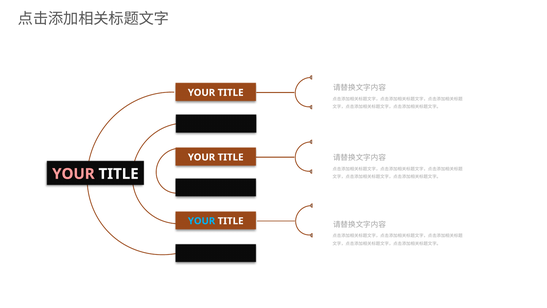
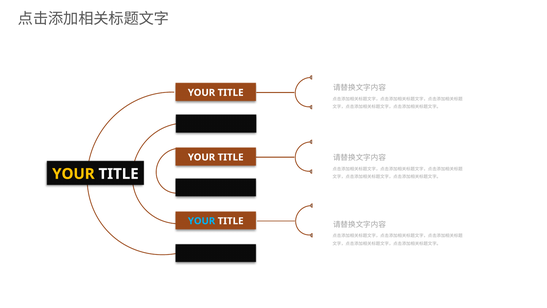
YOUR at (73, 174) colour: pink -> yellow
